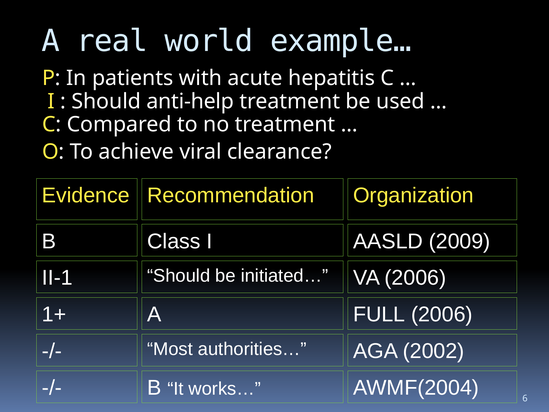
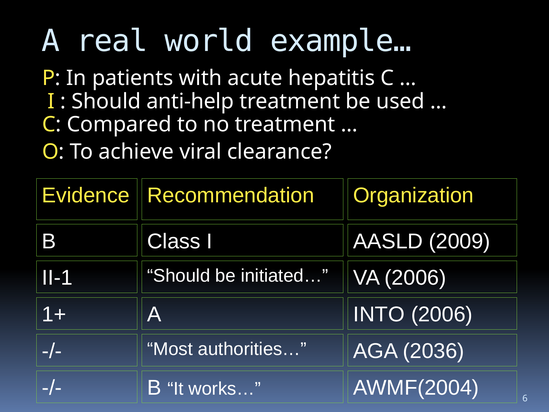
FULL: FULL -> INTO
2002: 2002 -> 2036
